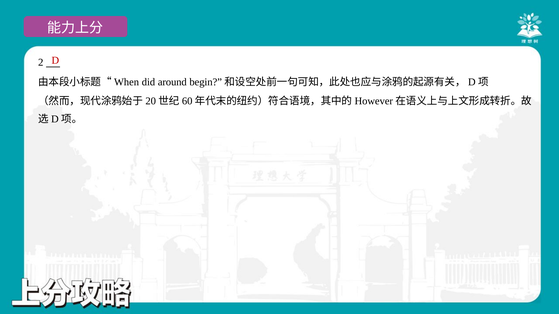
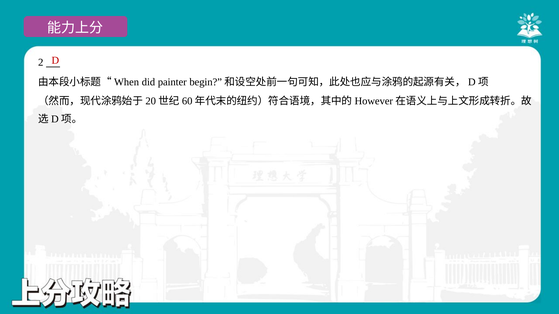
around: around -> painter
